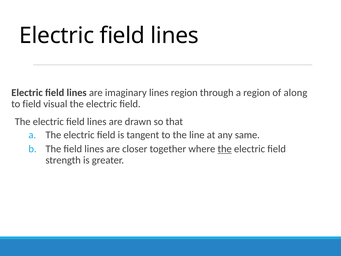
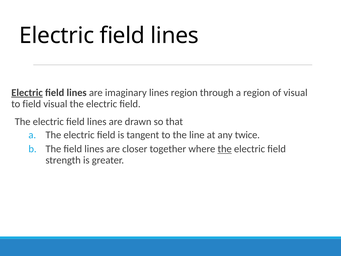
Electric at (27, 93) underline: none -> present
of along: along -> visual
same: same -> twice
